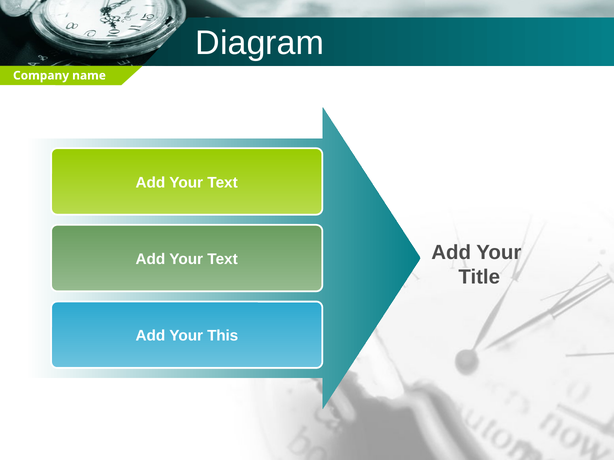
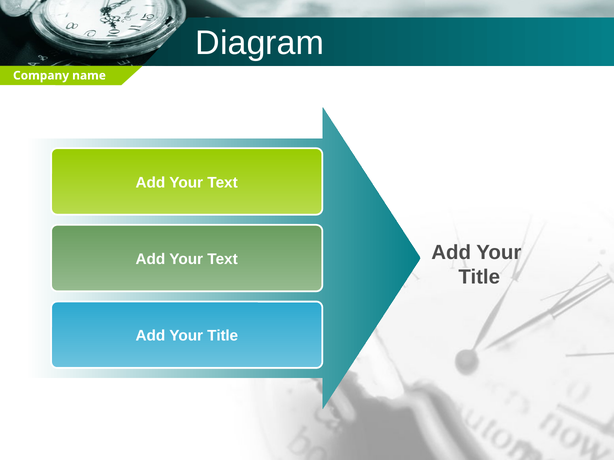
This at (223, 336): This -> Title
